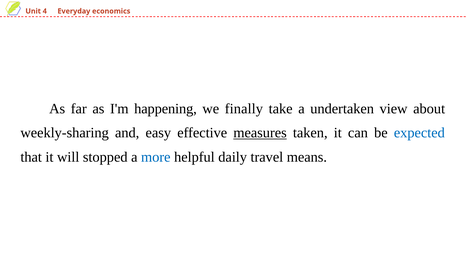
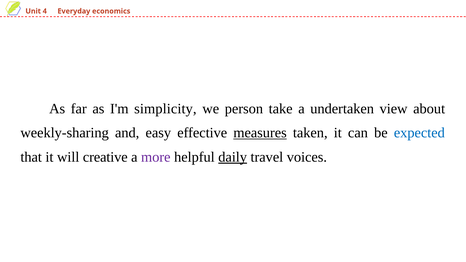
happening: happening -> simplicity
finally: finally -> person
stopped: stopped -> creative
more colour: blue -> purple
daily underline: none -> present
means: means -> voices
